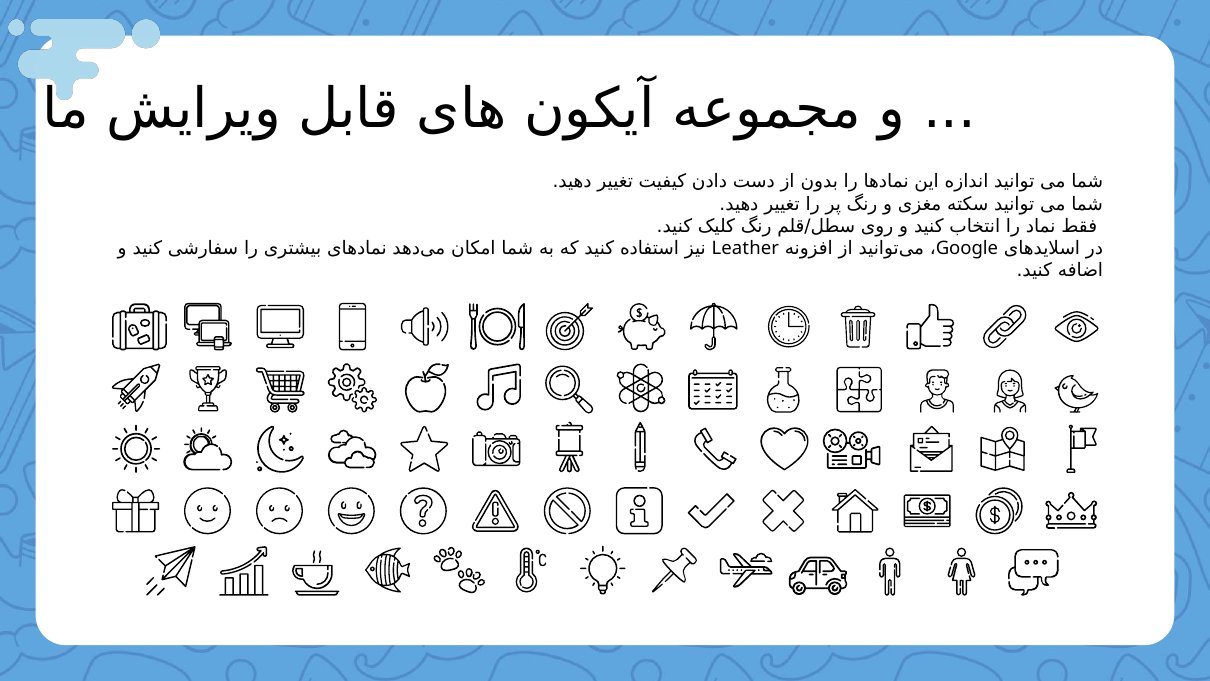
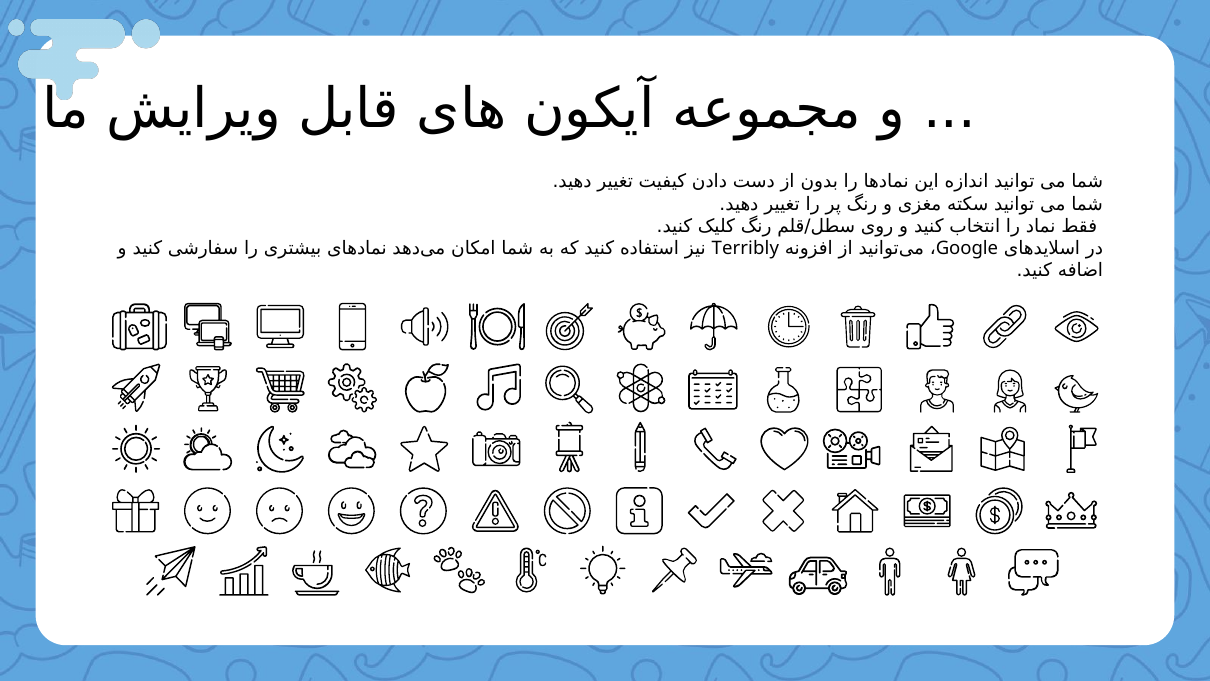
Leather: Leather -> Terribly
